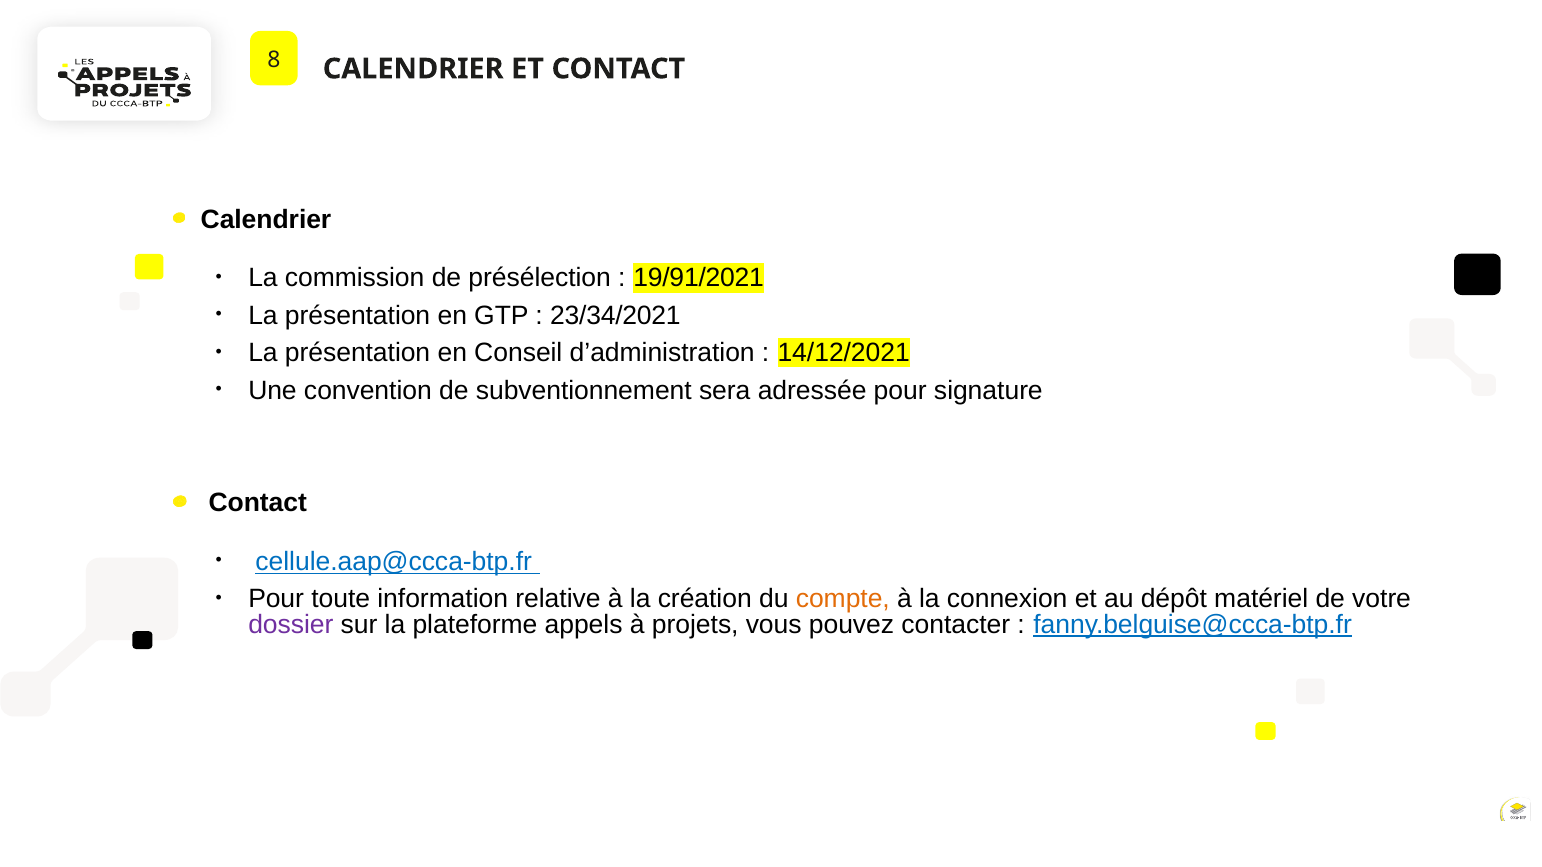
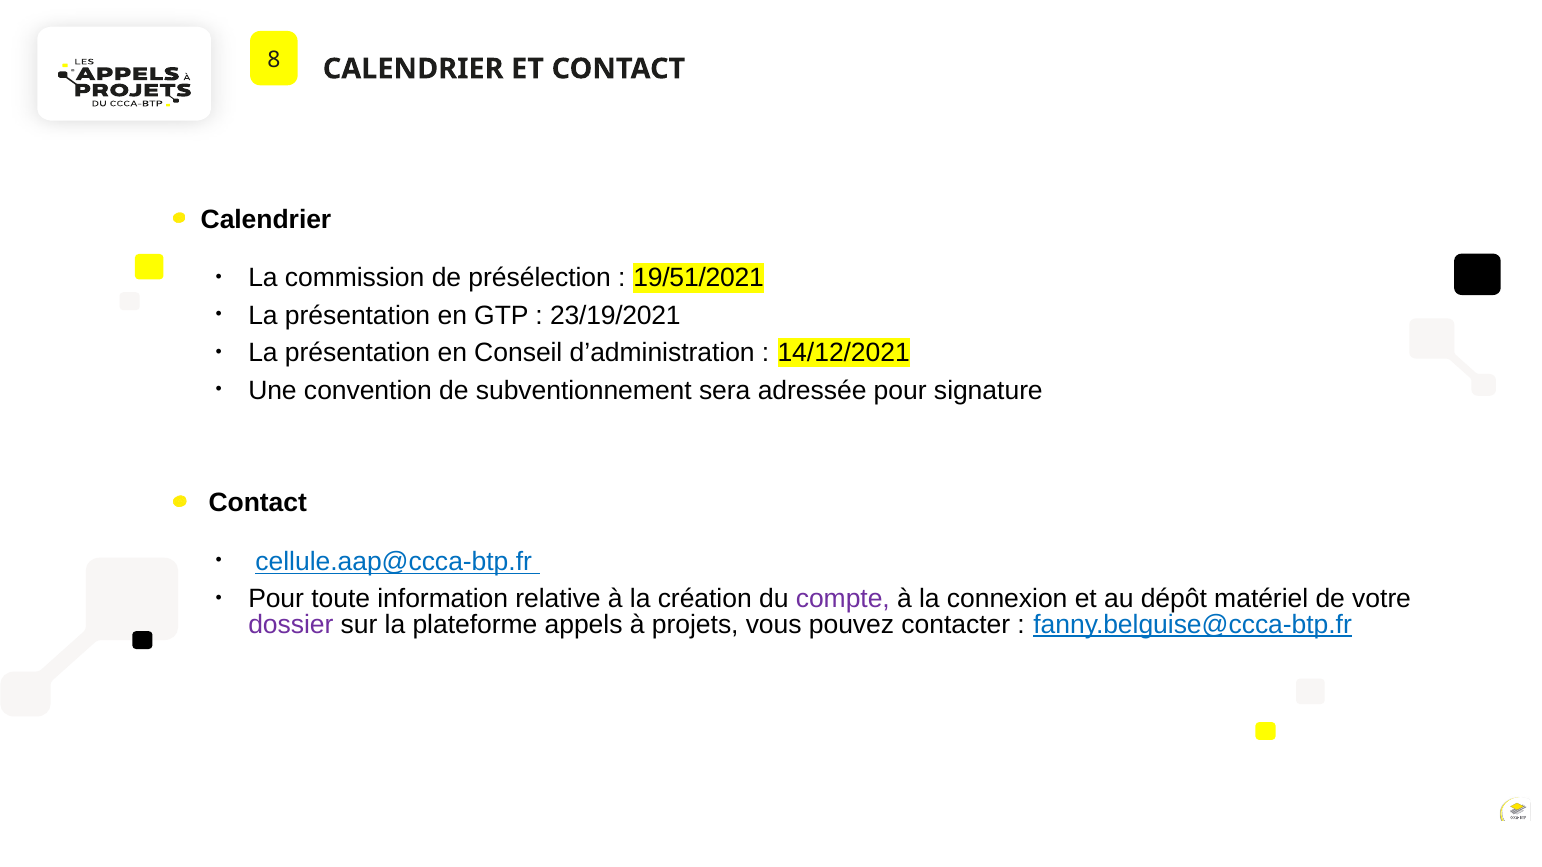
19/91/2021: 19/91/2021 -> 19/51/2021
23/34/2021: 23/34/2021 -> 23/19/2021
compte colour: orange -> purple
